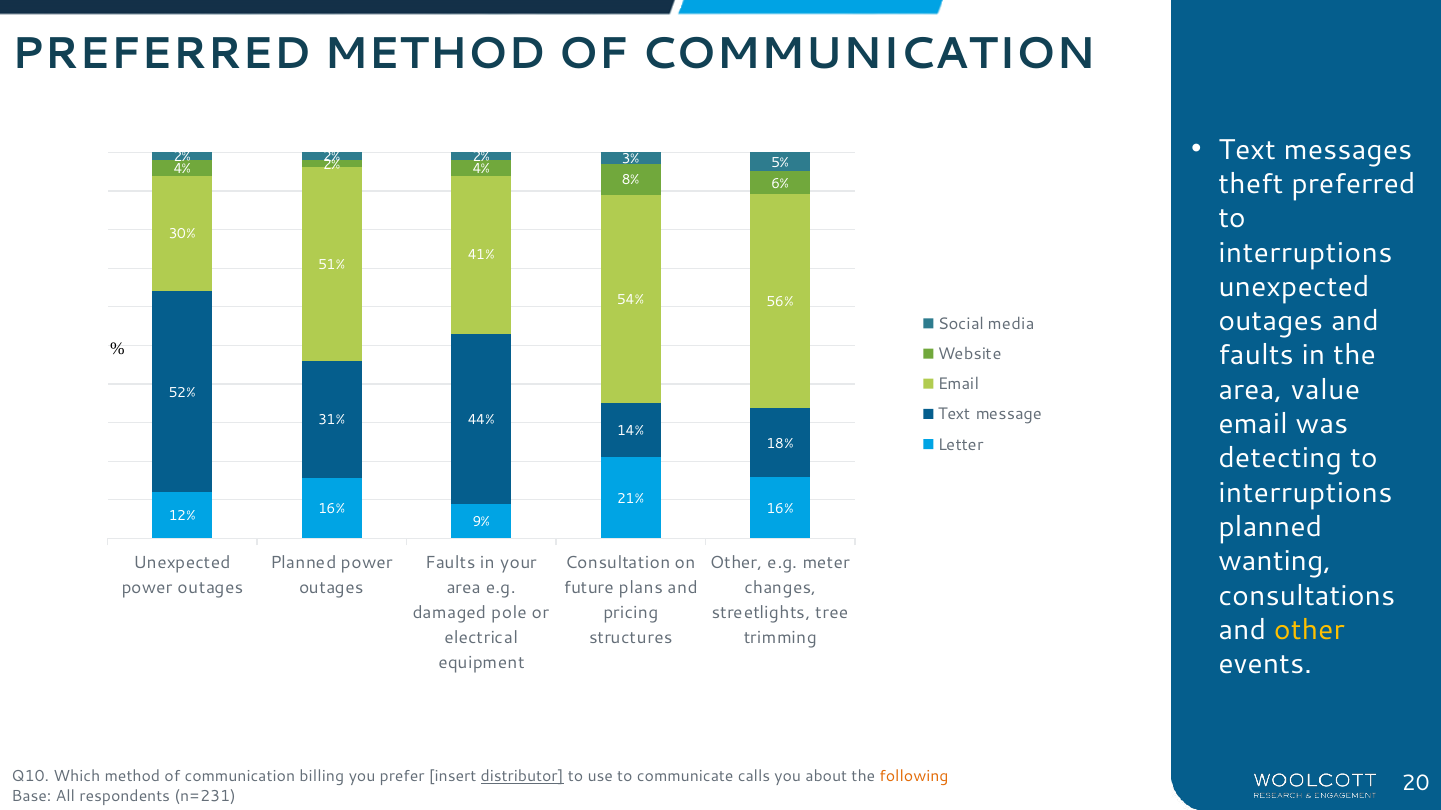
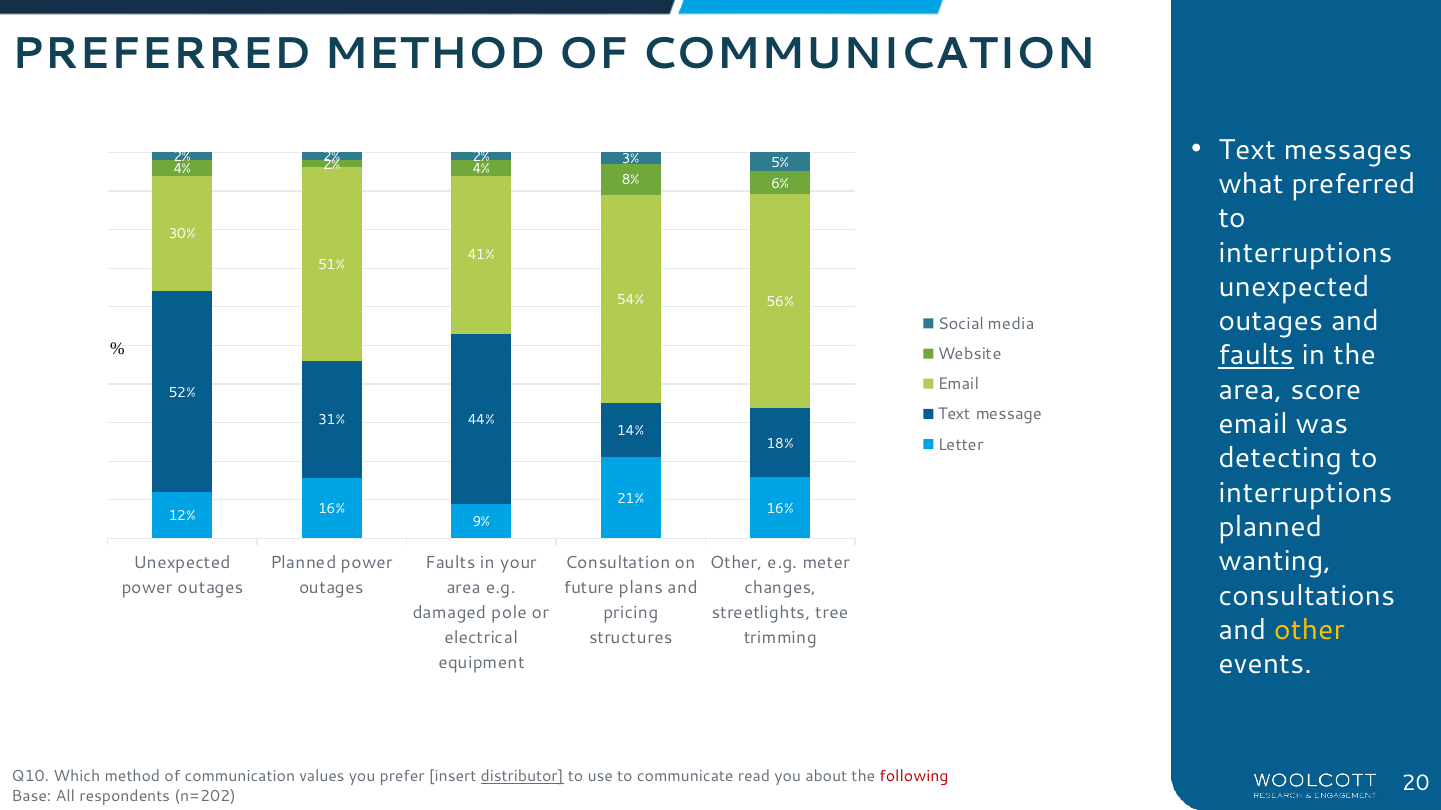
theft: theft -> what
faults at (1256, 356) underline: none -> present
value: value -> score
billing: billing -> values
calls: calls -> read
following colour: orange -> red
n=231: n=231 -> n=202
